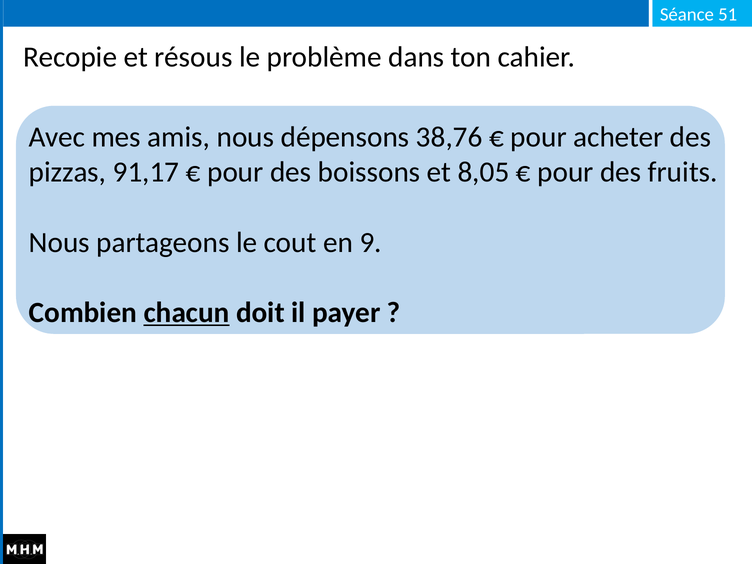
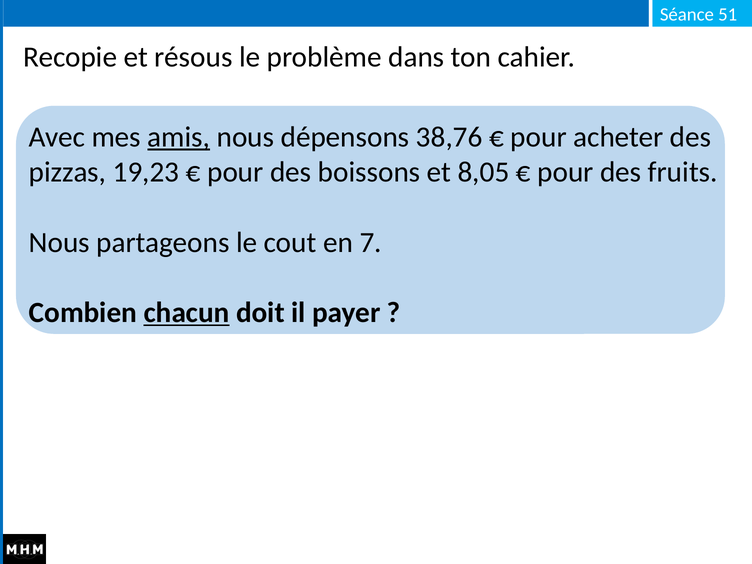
amis underline: none -> present
91,17: 91,17 -> 19,23
9: 9 -> 7
